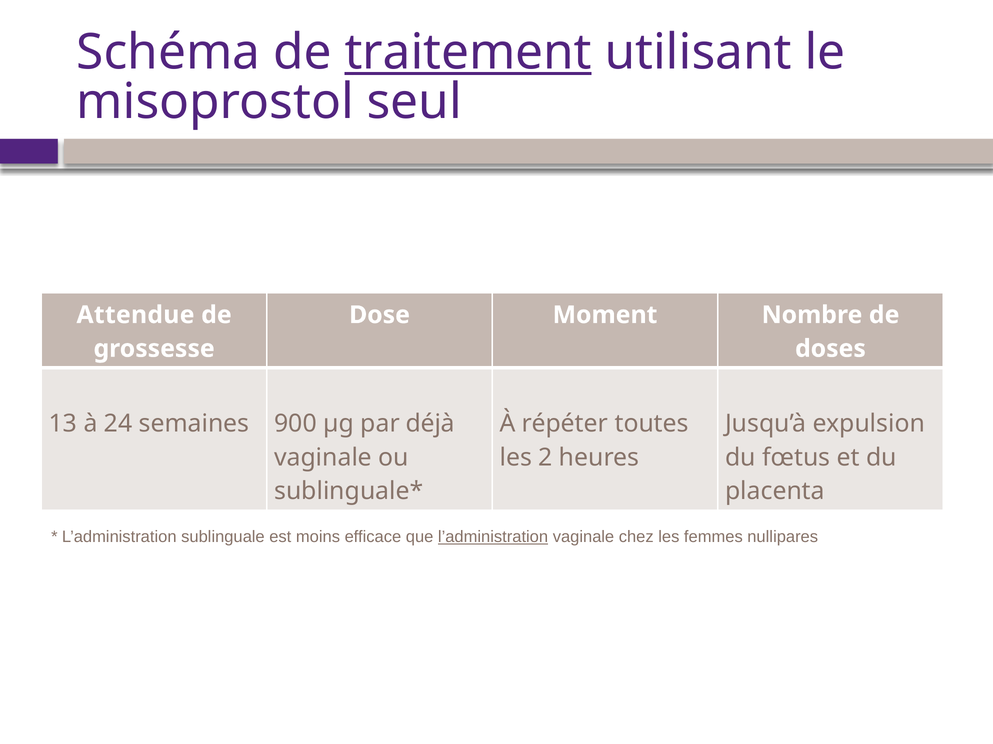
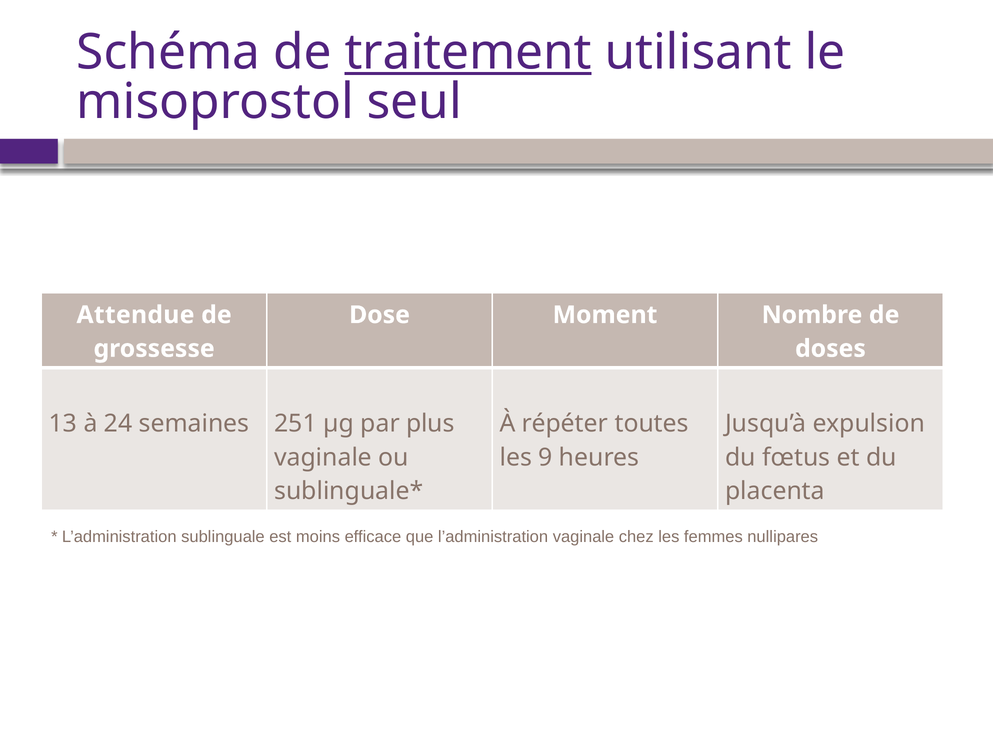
900: 900 -> 251
déjà: déjà -> plus
2: 2 -> 9
l’administration at (493, 537) underline: present -> none
